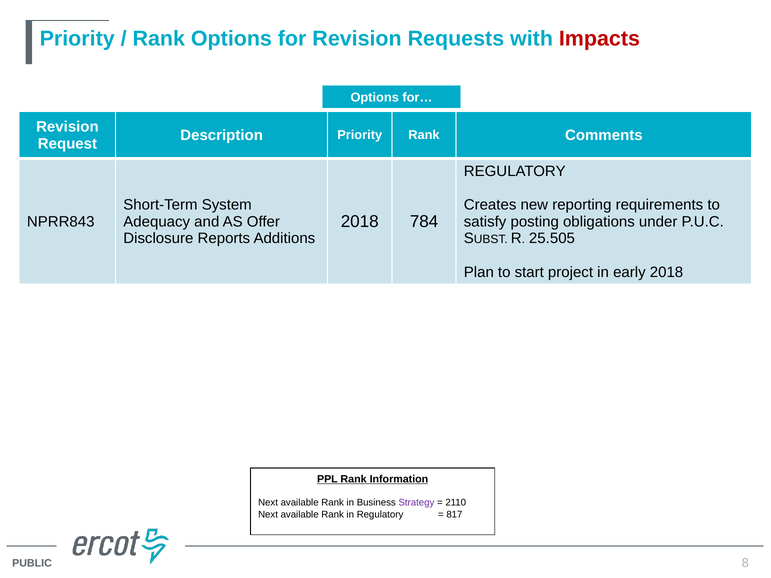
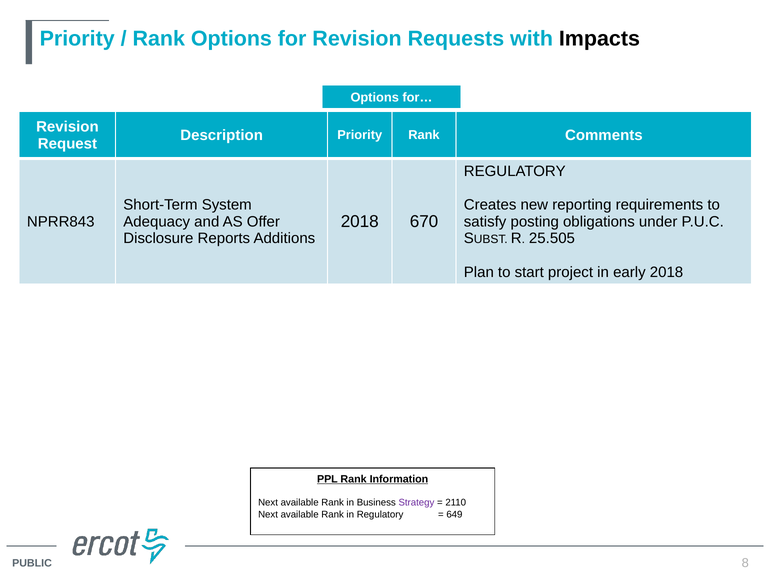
Impacts colour: red -> black
784: 784 -> 670
817: 817 -> 649
